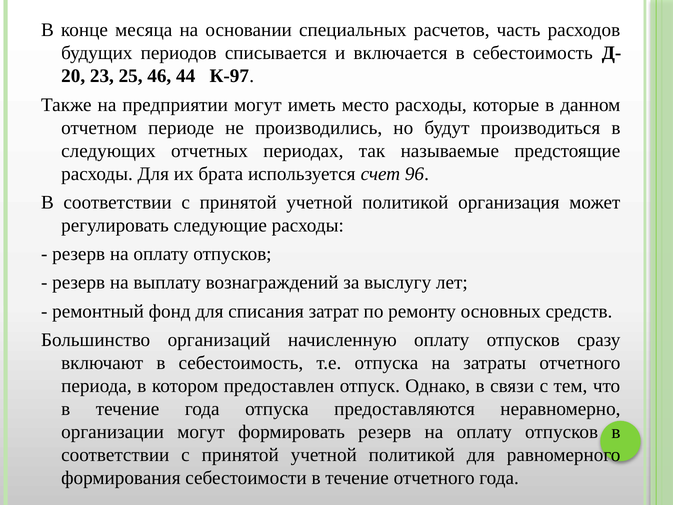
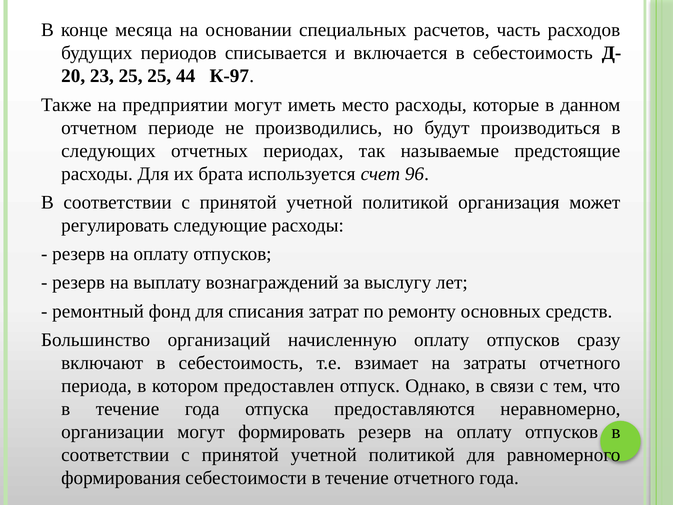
25 46: 46 -> 25
т.е отпуска: отпуска -> взимает
